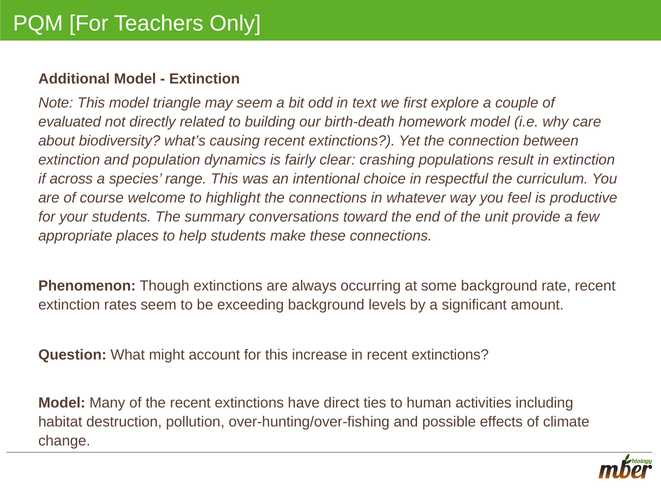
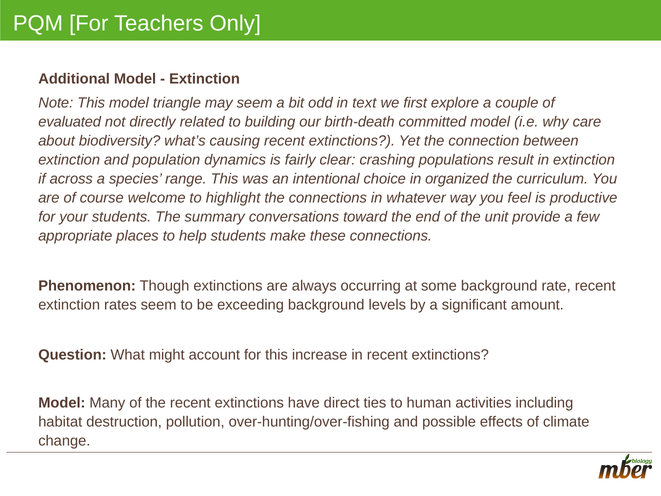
homework: homework -> committed
respectful: respectful -> organized
